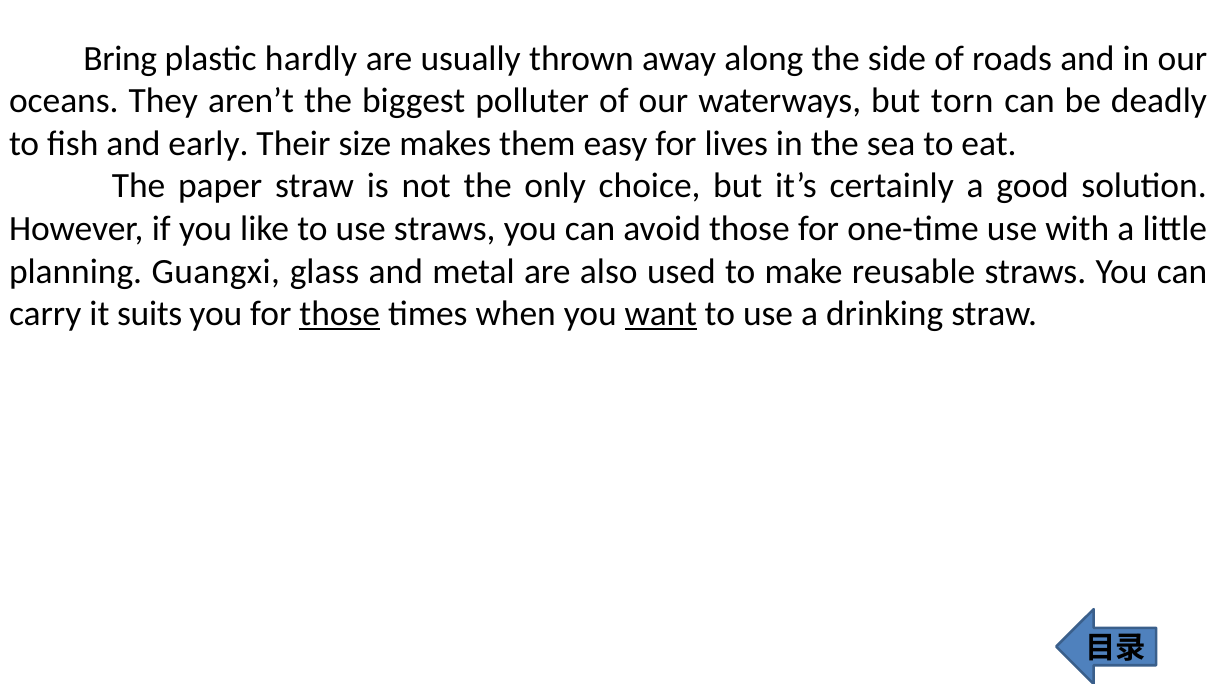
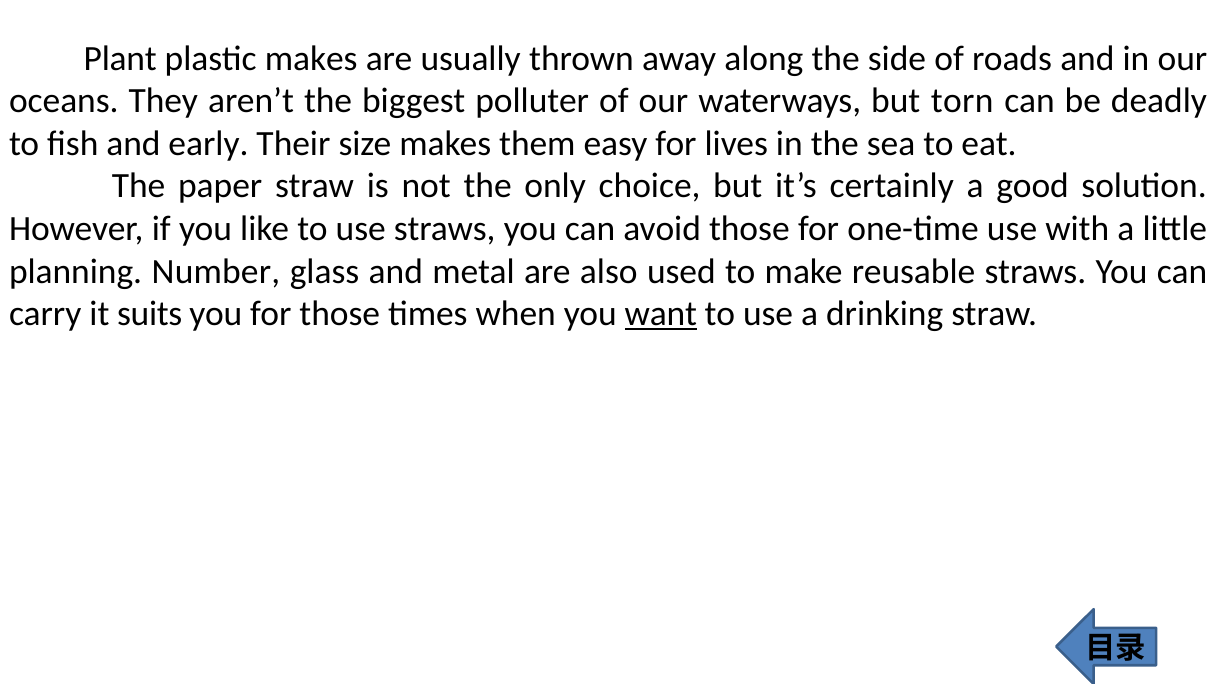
Bring: Bring -> Plant
plastic hardly: hardly -> makes
Guangxi: Guangxi -> Number
those at (340, 314) underline: present -> none
